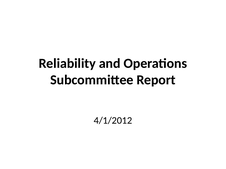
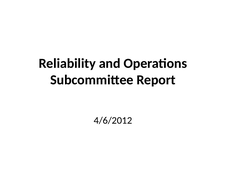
4/1/2012: 4/1/2012 -> 4/6/2012
